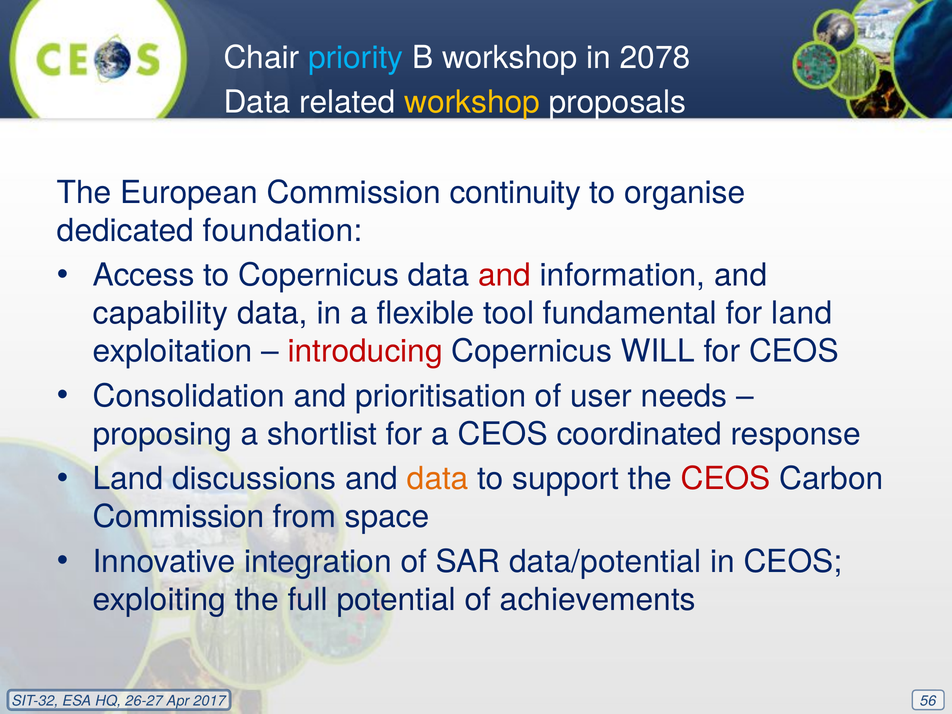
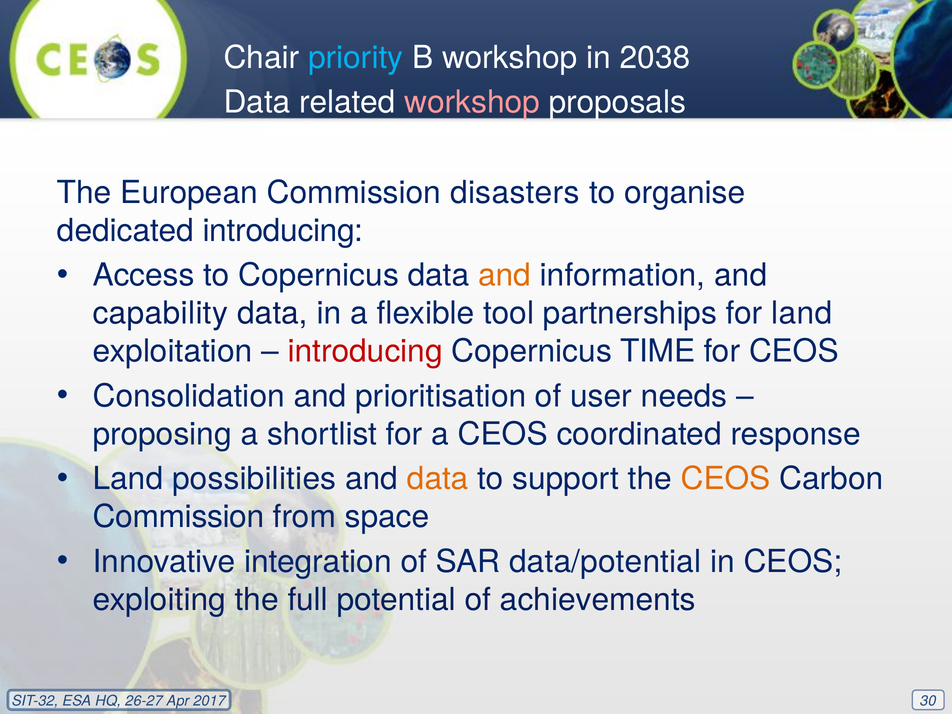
2078: 2078 -> 2038
workshop at (472, 102) colour: yellow -> pink
continuity: continuity -> disasters
dedicated foundation: foundation -> introducing
and at (505, 275) colour: red -> orange
fundamental: fundamental -> partnerships
WILL: WILL -> TIME
discussions: discussions -> possibilities
CEOS at (726, 479) colour: red -> orange
56: 56 -> 30
